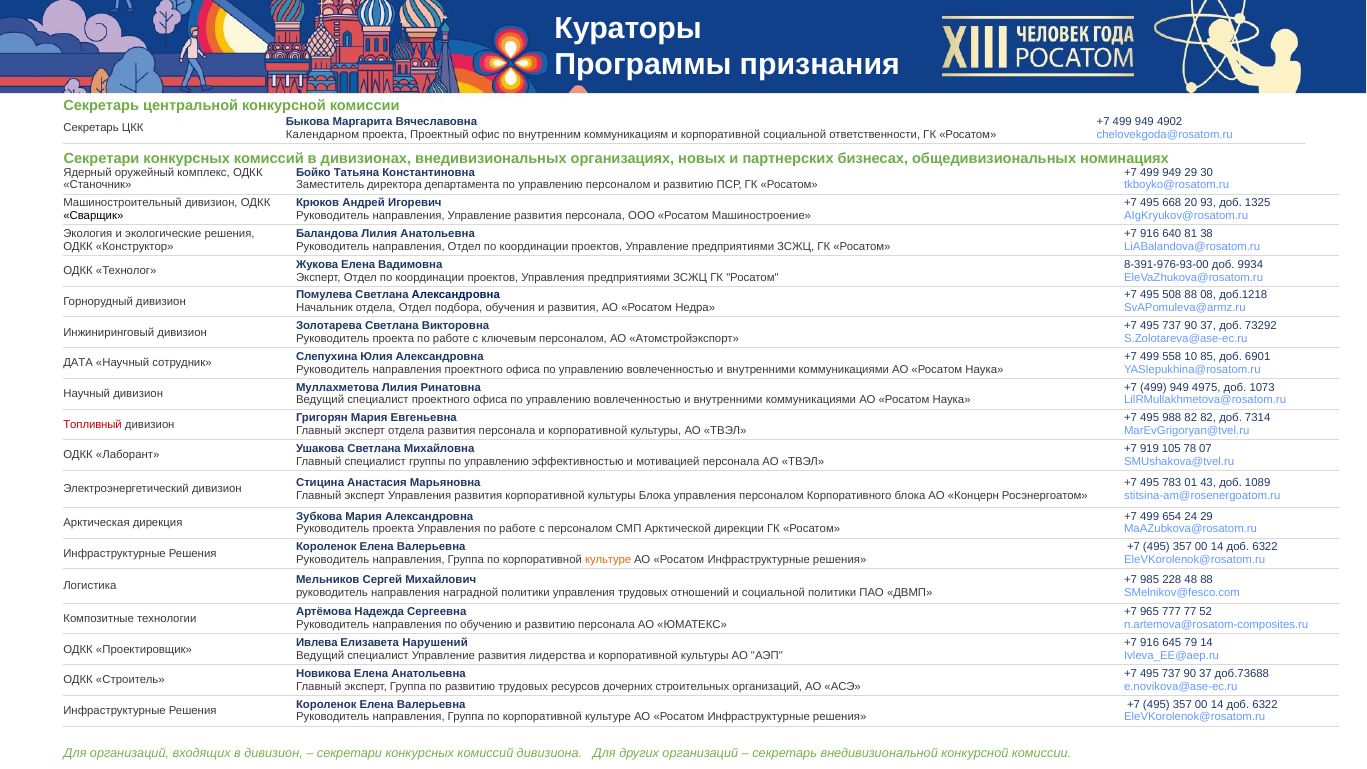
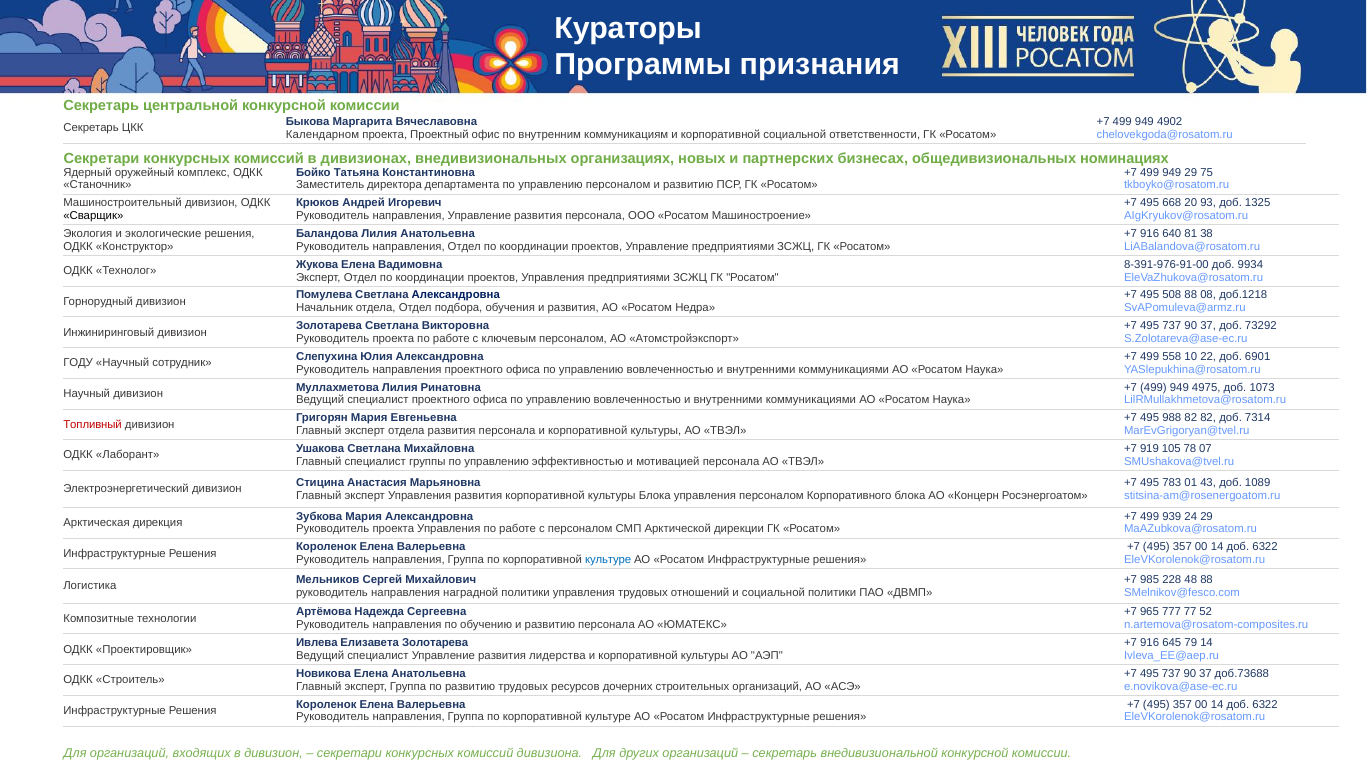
30: 30 -> 75
8-391-976-93-00: 8-391-976-93-00 -> 8-391-976-91-00
85: 85 -> 22
ДАТА: ДАТА -> ГОДУ
654: 654 -> 939
культуре at (608, 560) colour: orange -> blue
Елизавета Нарушений: Нарушений -> Золотарева
